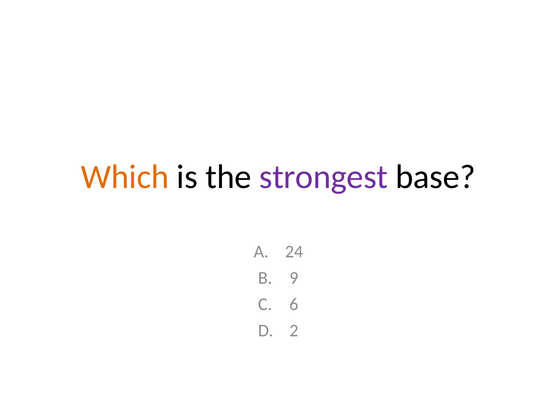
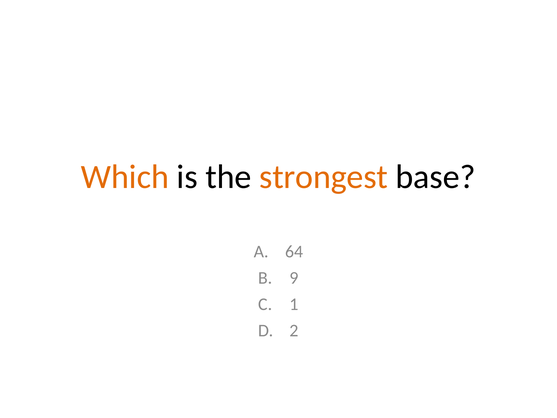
strongest colour: purple -> orange
24: 24 -> 64
6: 6 -> 1
